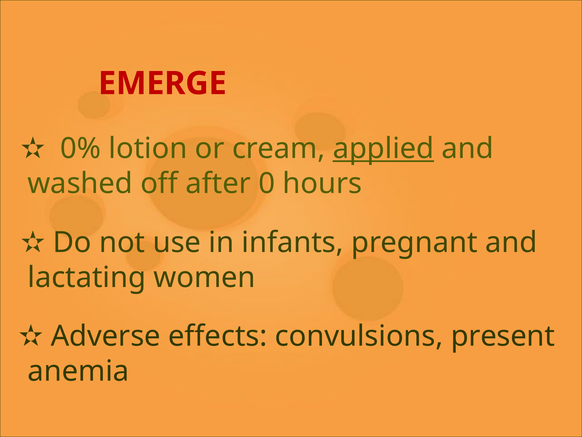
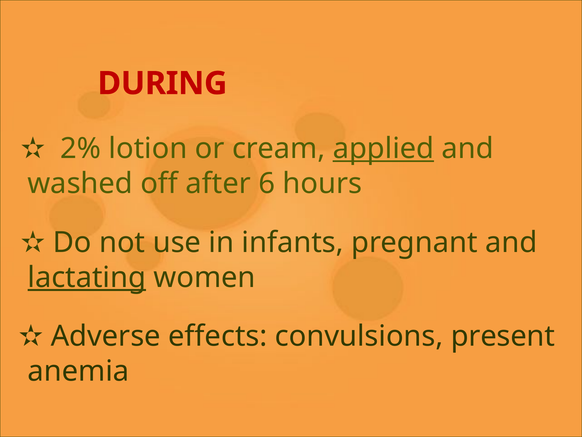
EMERGE: EMERGE -> DURING
0%: 0% -> 2%
0: 0 -> 6
lactating underline: none -> present
